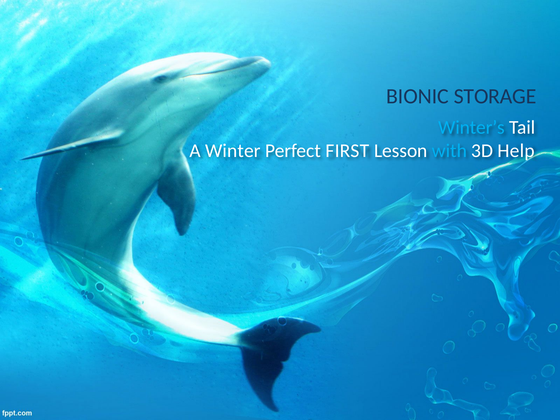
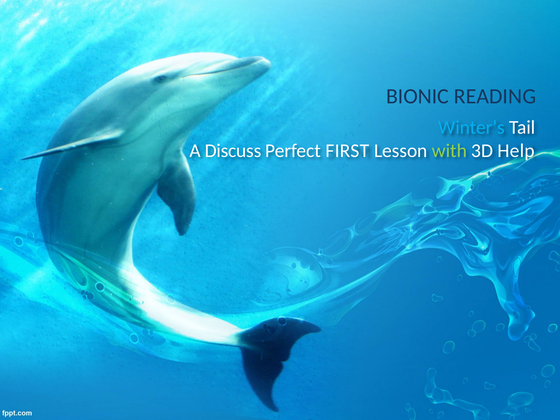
STORAGE: STORAGE -> READING
Winter: Winter -> Discuss
with colour: light blue -> light green
